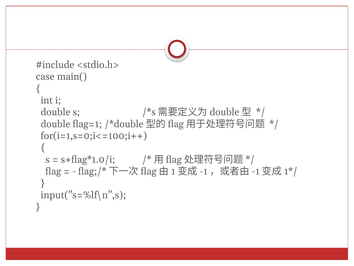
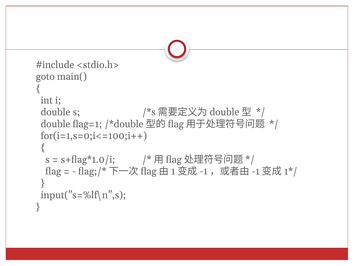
case: case -> goto
